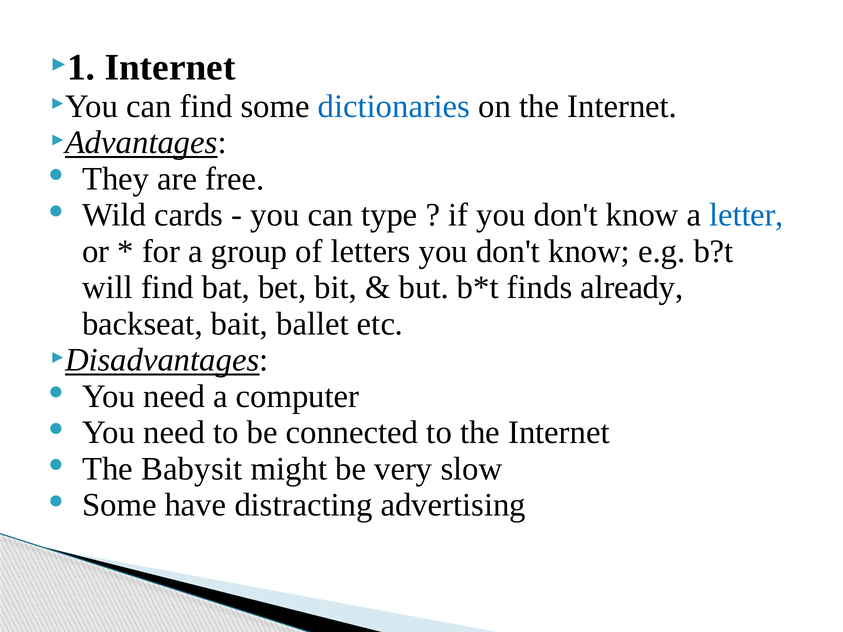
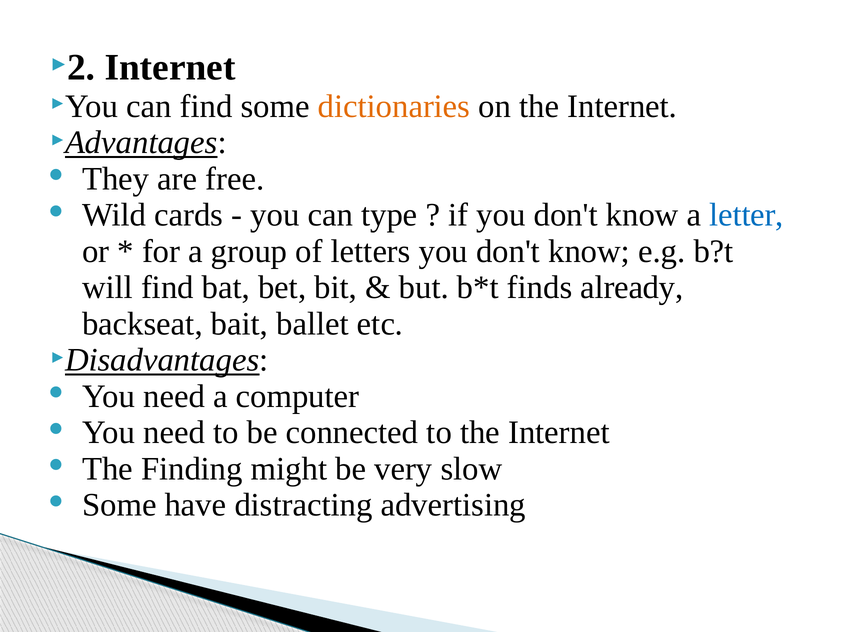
1: 1 -> 2
dictionaries colour: blue -> orange
Babysit: Babysit -> Finding
